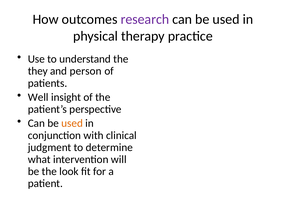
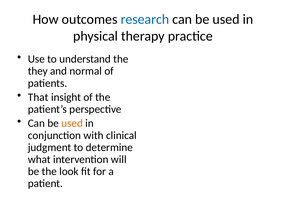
research colour: purple -> blue
person: person -> normal
Well: Well -> That
